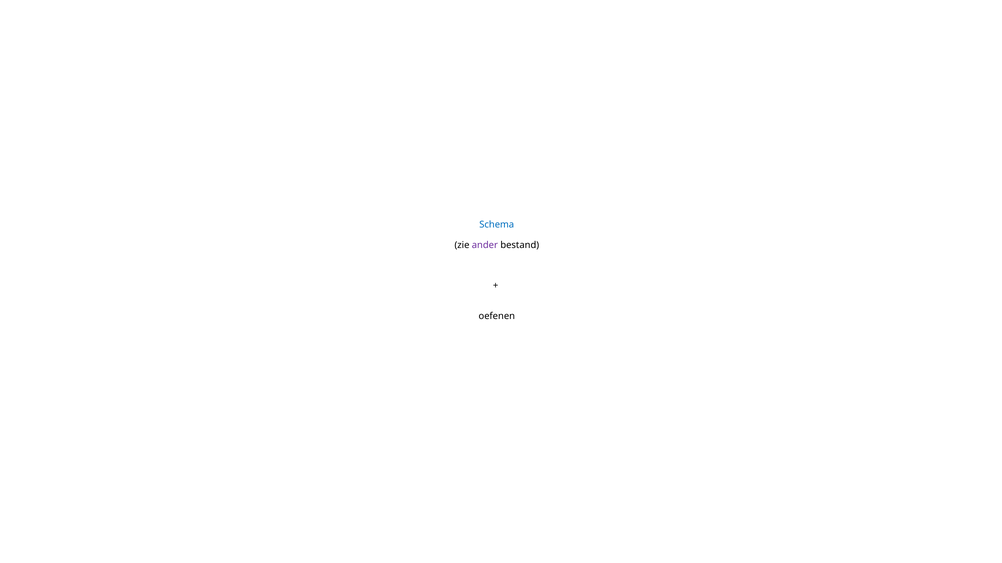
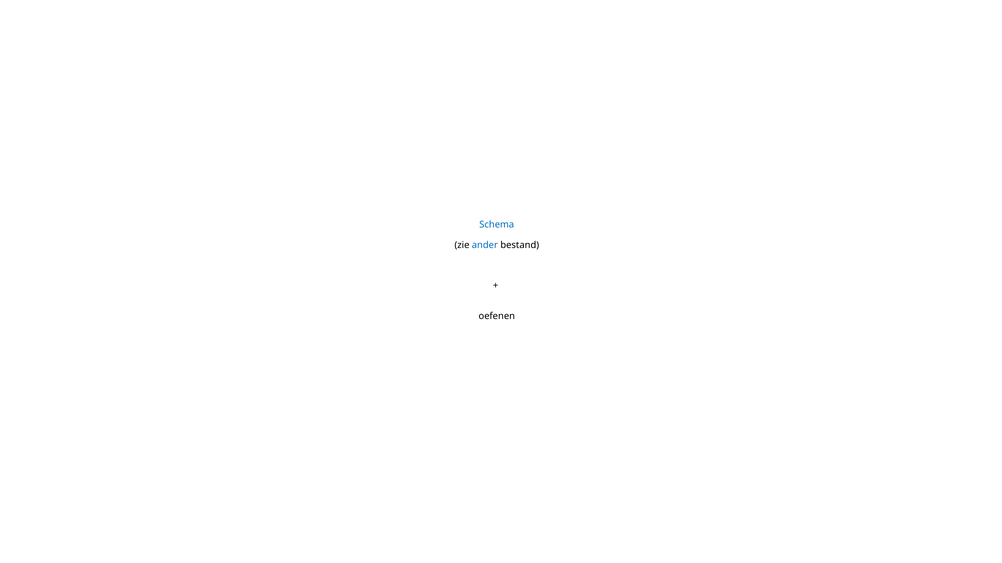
ander colour: purple -> blue
